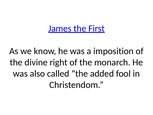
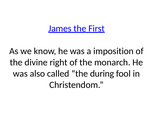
added: added -> during
